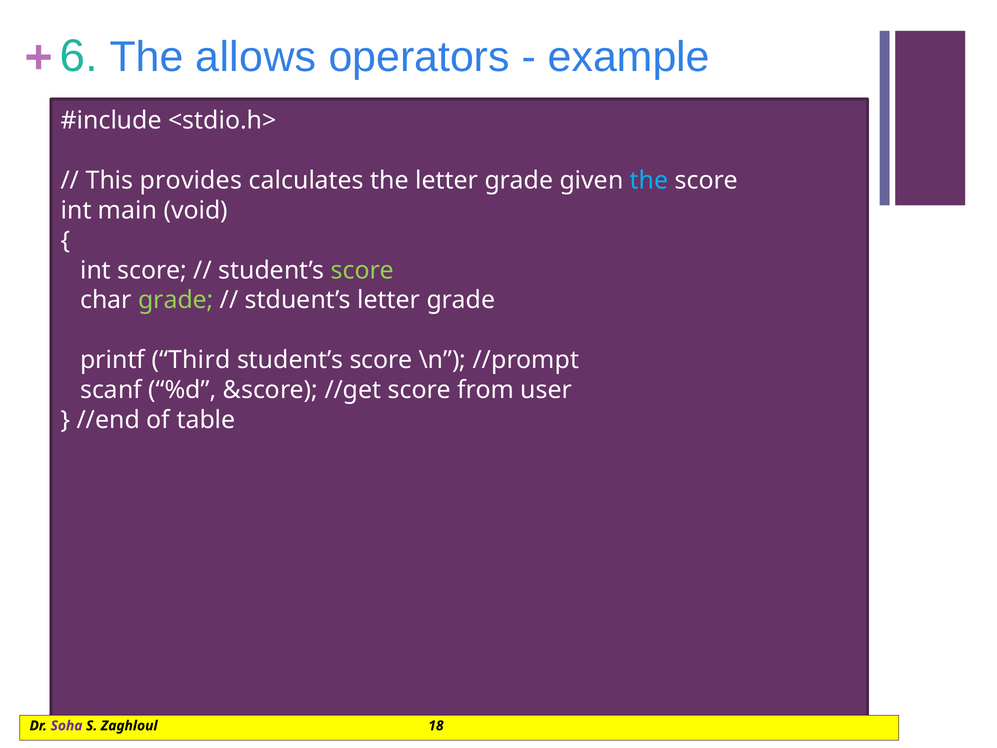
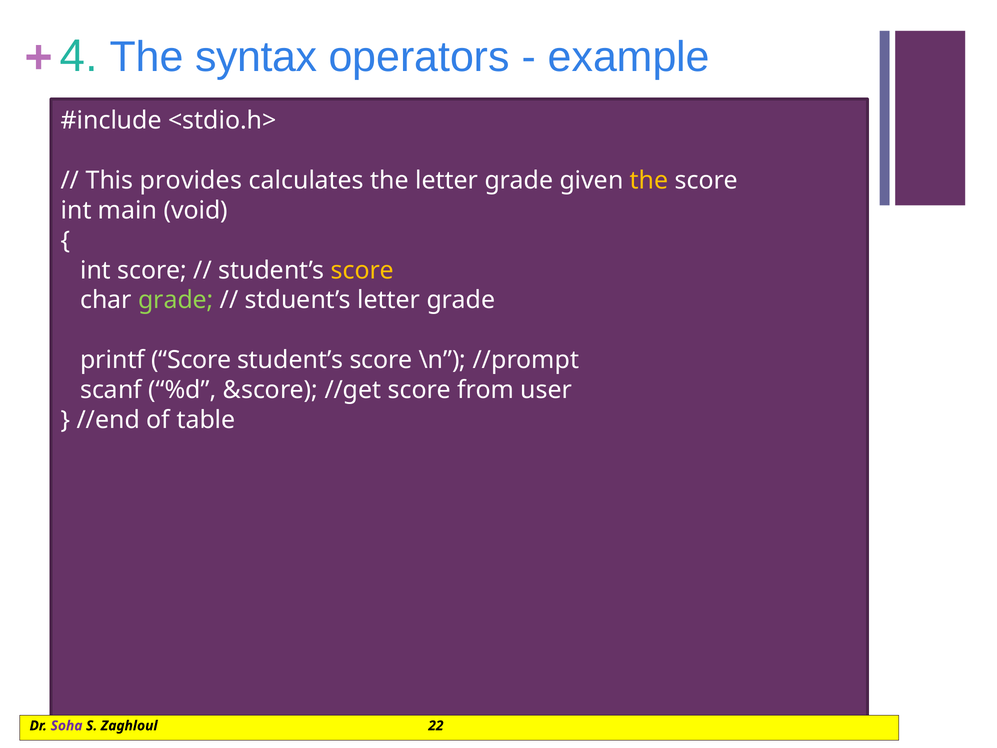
6: 6 -> 4
allows: allows -> syntax
the at (649, 180) colour: light blue -> yellow
score at (362, 270) colour: light green -> yellow
printf Third: Third -> Score
18: 18 -> 22
